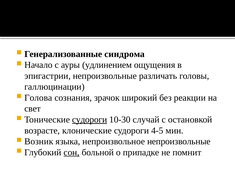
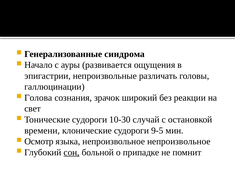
удлинением: удлинением -> развивается
судороги at (90, 120) underline: present -> none
возрасте: возрасте -> времени
4-5: 4-5 -> 9-5
Возник: Возник -> Осмотр
непроизвольное непроизвольные: непроизвольные -> непроизвольное
